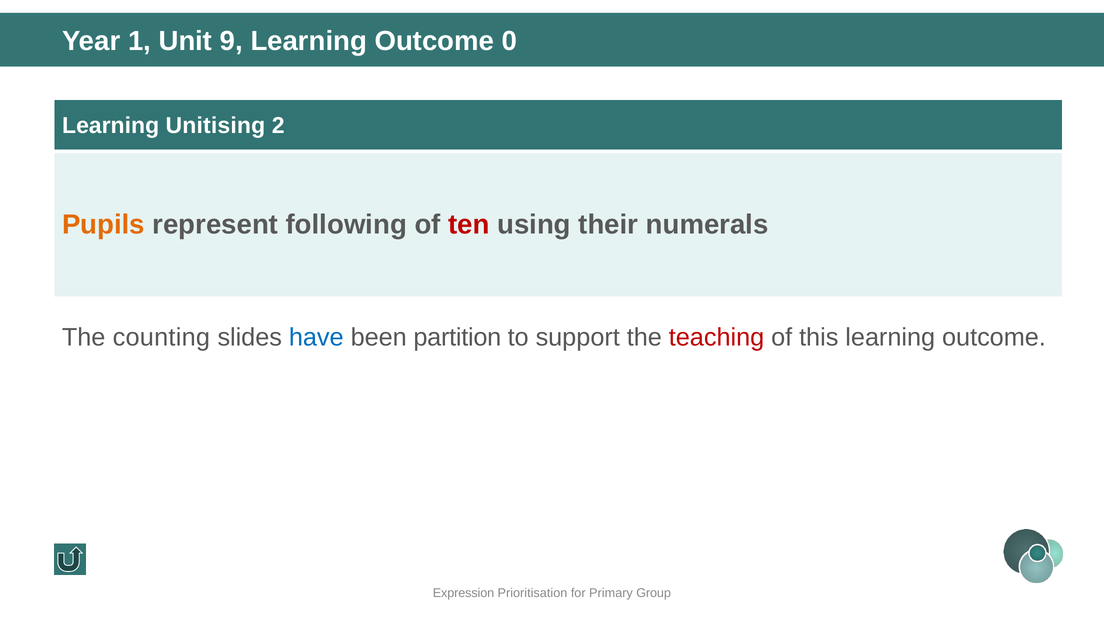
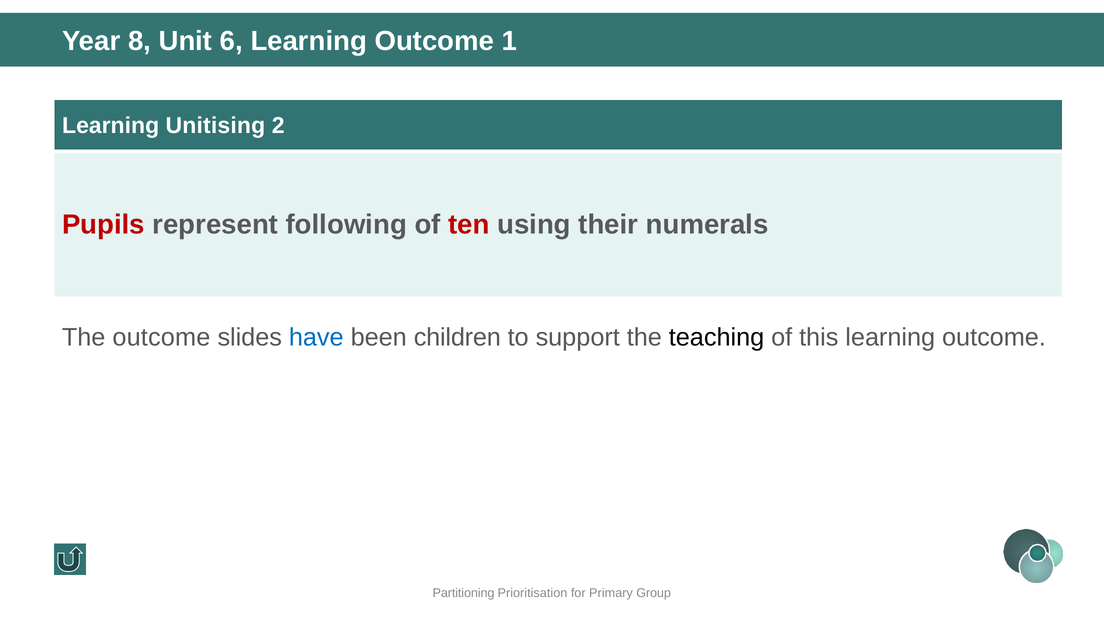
1: 1 -> 8
9: 9 -> 6
0: 0 -> 1
Pupils colour: orange -> red
The counting: counting -> outcome
partition: partition -> children
teaching colour: red -> black
Expression: Expression -> Partitioning
